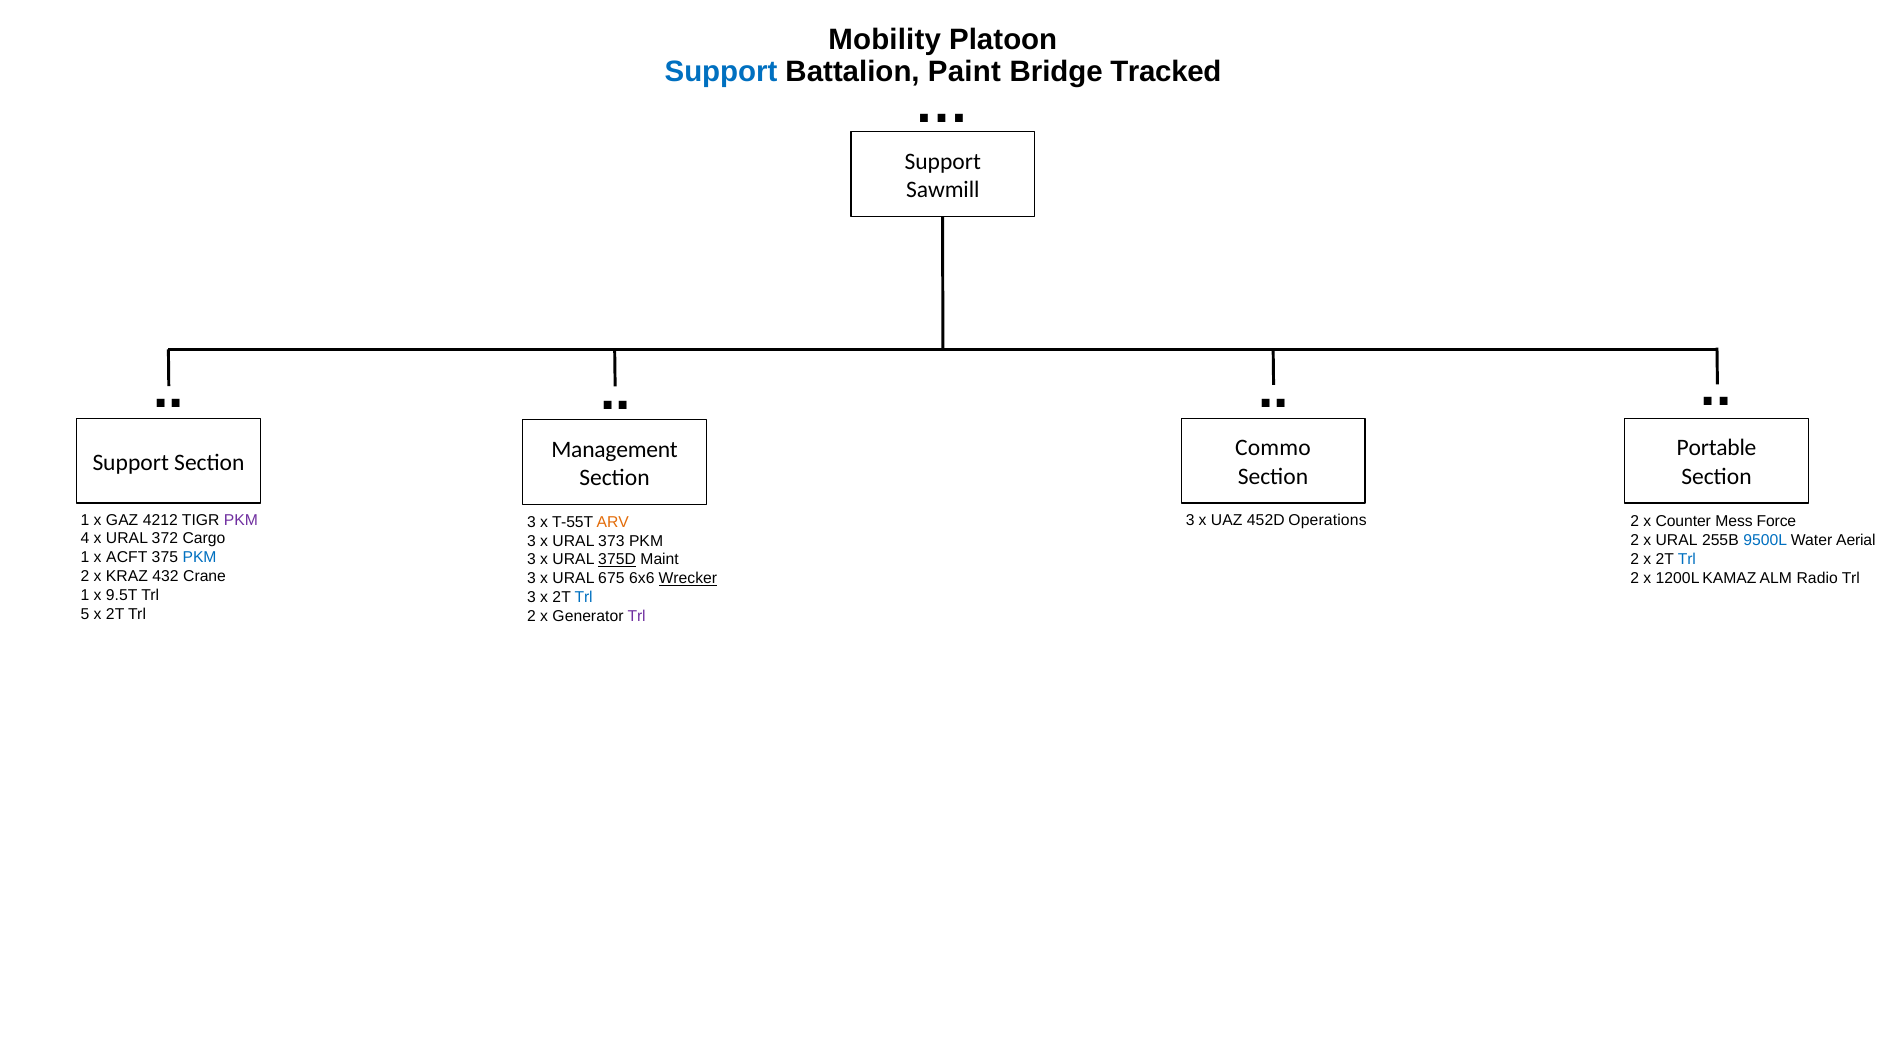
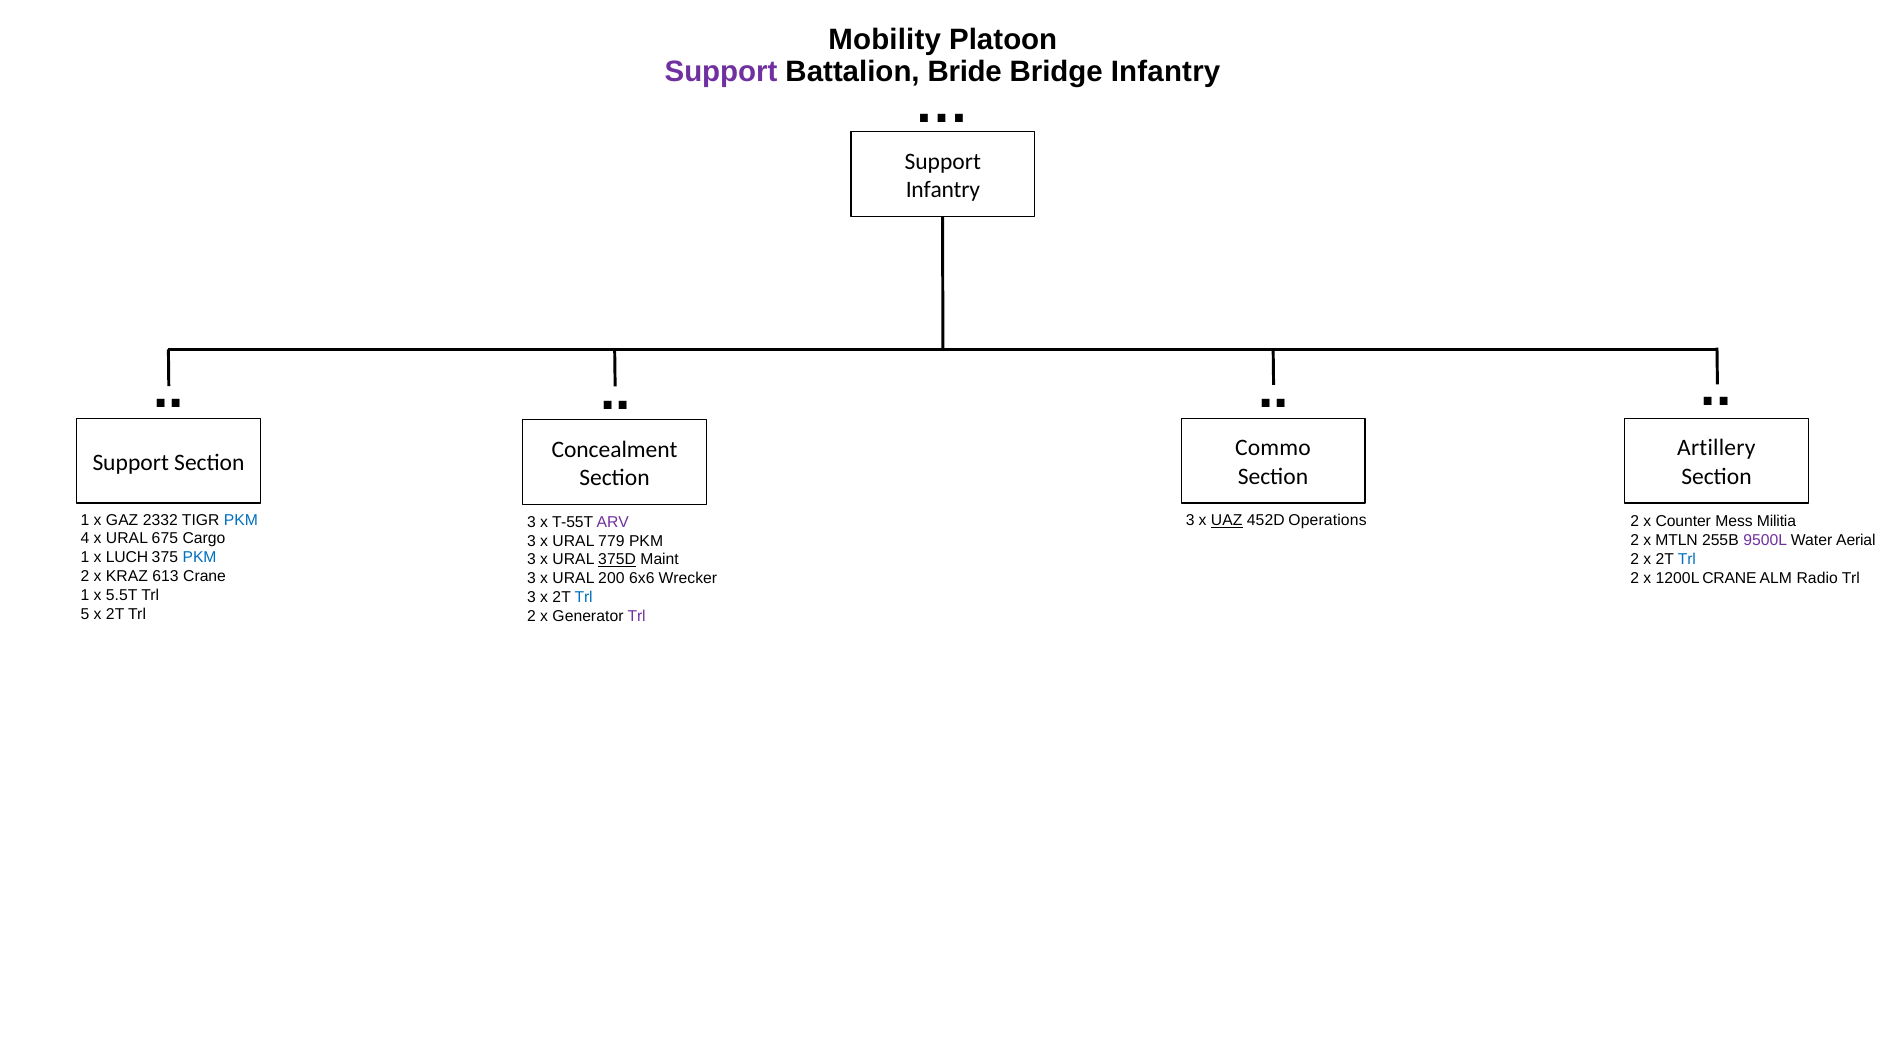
Support at (721, 71) colour: blue -> purple
Paint: Paint -> Bride
Bridge Tracked: Tracked -> Infantry
Sawmill at (943, 190): Sawmill -> Infantry
Portable: Portable -> Artillery
Management: Management -> Concealment
4212: 4212 -> 2332
PKM at (241, 520) colour: purple -> blue
UAZ underline: none -> present
Force: Force -> Militia
ARV colour: orange -> purple
372: 372 -> 675
2 x URAL: URAL -> MTLN
9500L colour: blue -> purple
373: 373 -> 779
ACFT: ACFT -> LUCH
432: 432 -> 613
1200L KAMAZ: KAMAZ -> CRANE
675: 675 -> 200
Wrecker underline: present -> none
9.5T: 9.5T -> 5.5T
